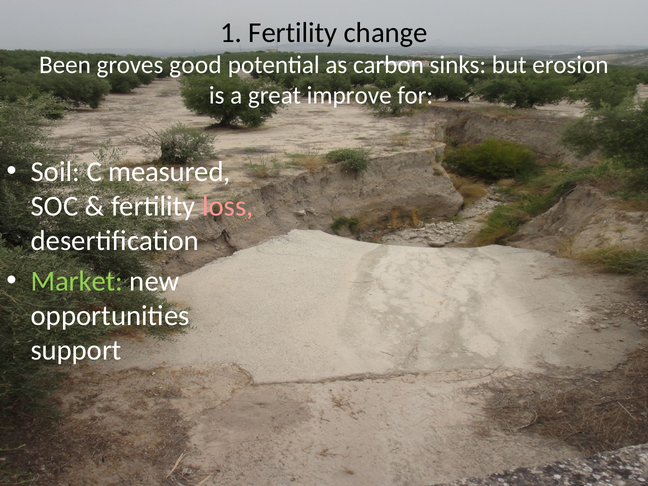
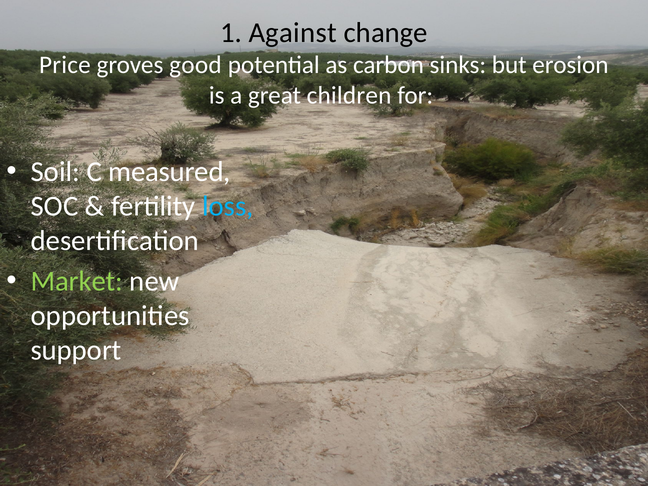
1 Fertility: Fertility -> Against
Been: Been -> Price
improve: improve -> children
loss colour: pink -> light blue
